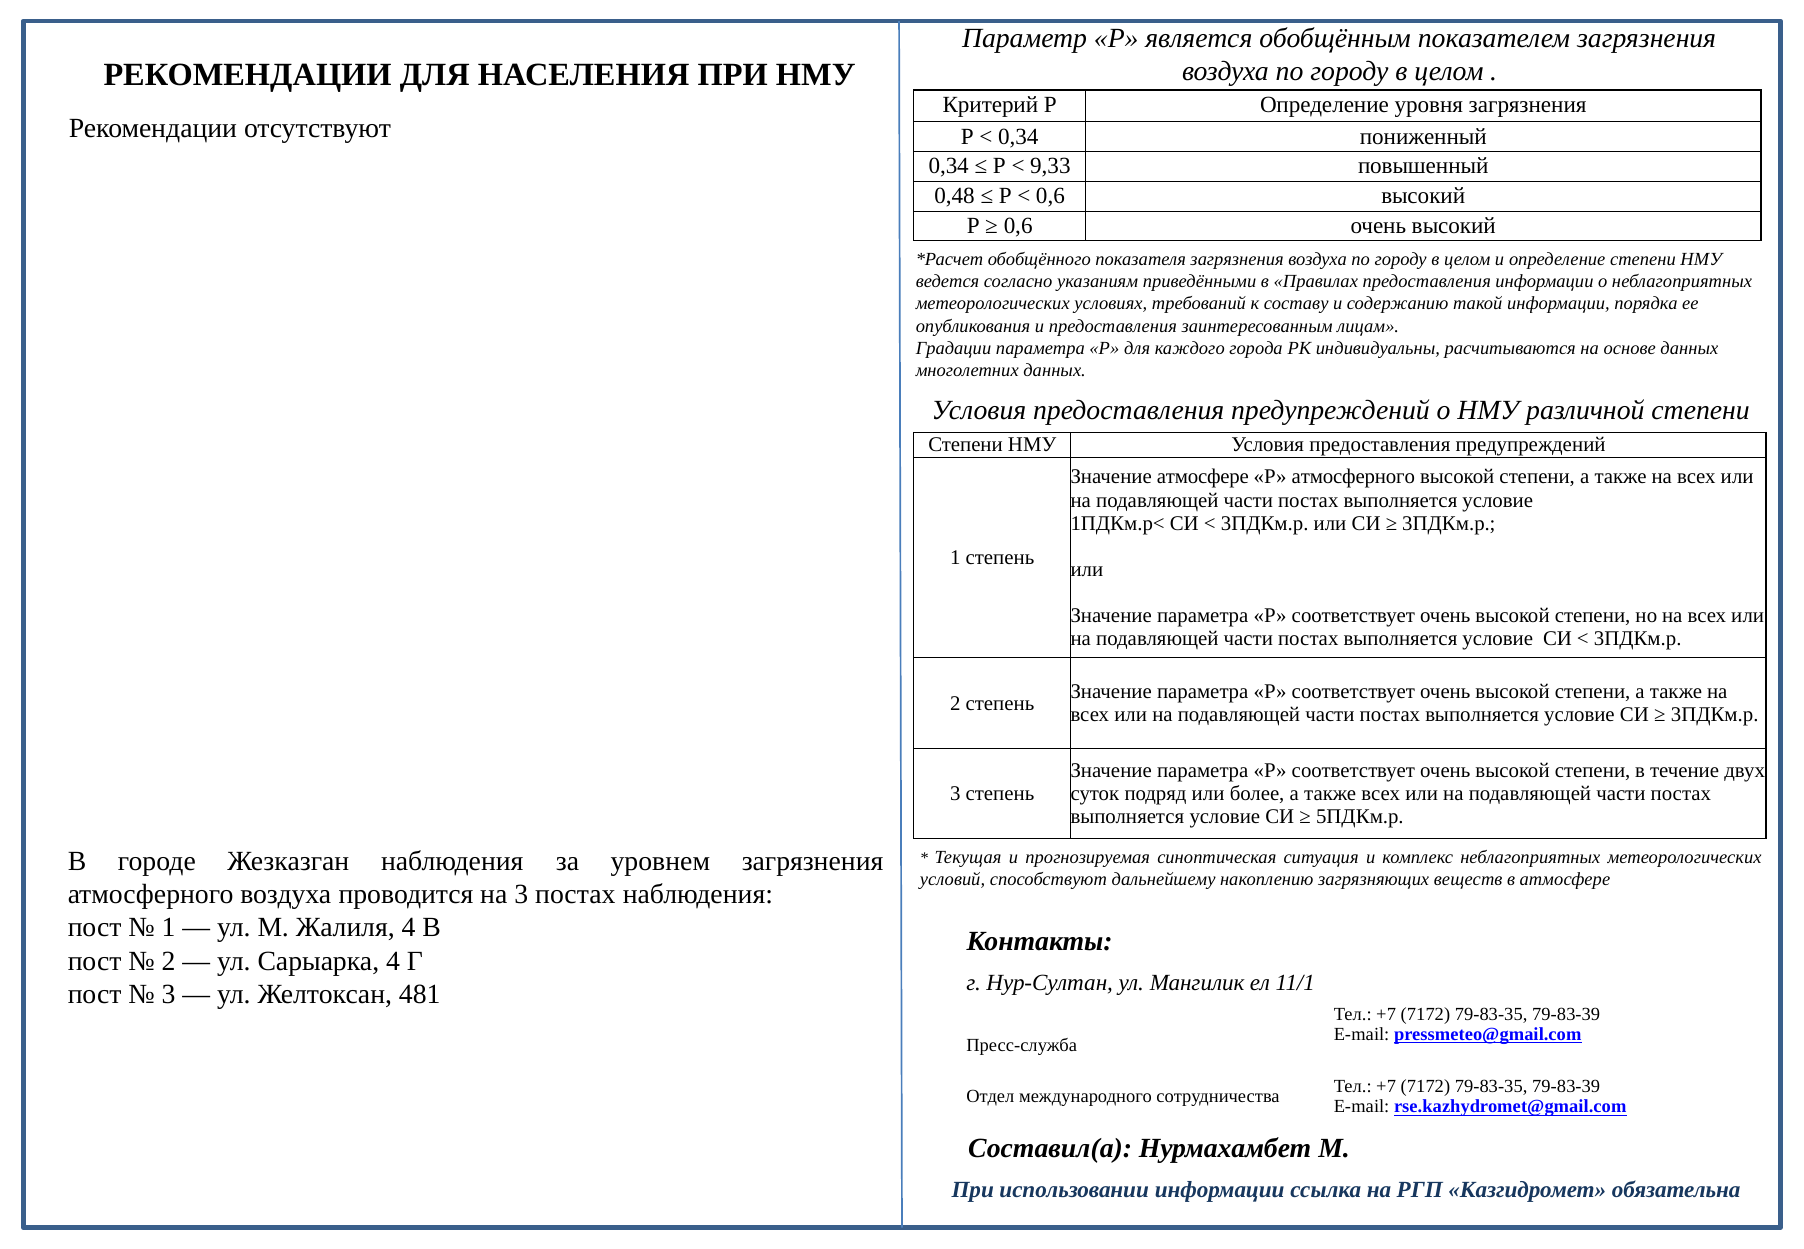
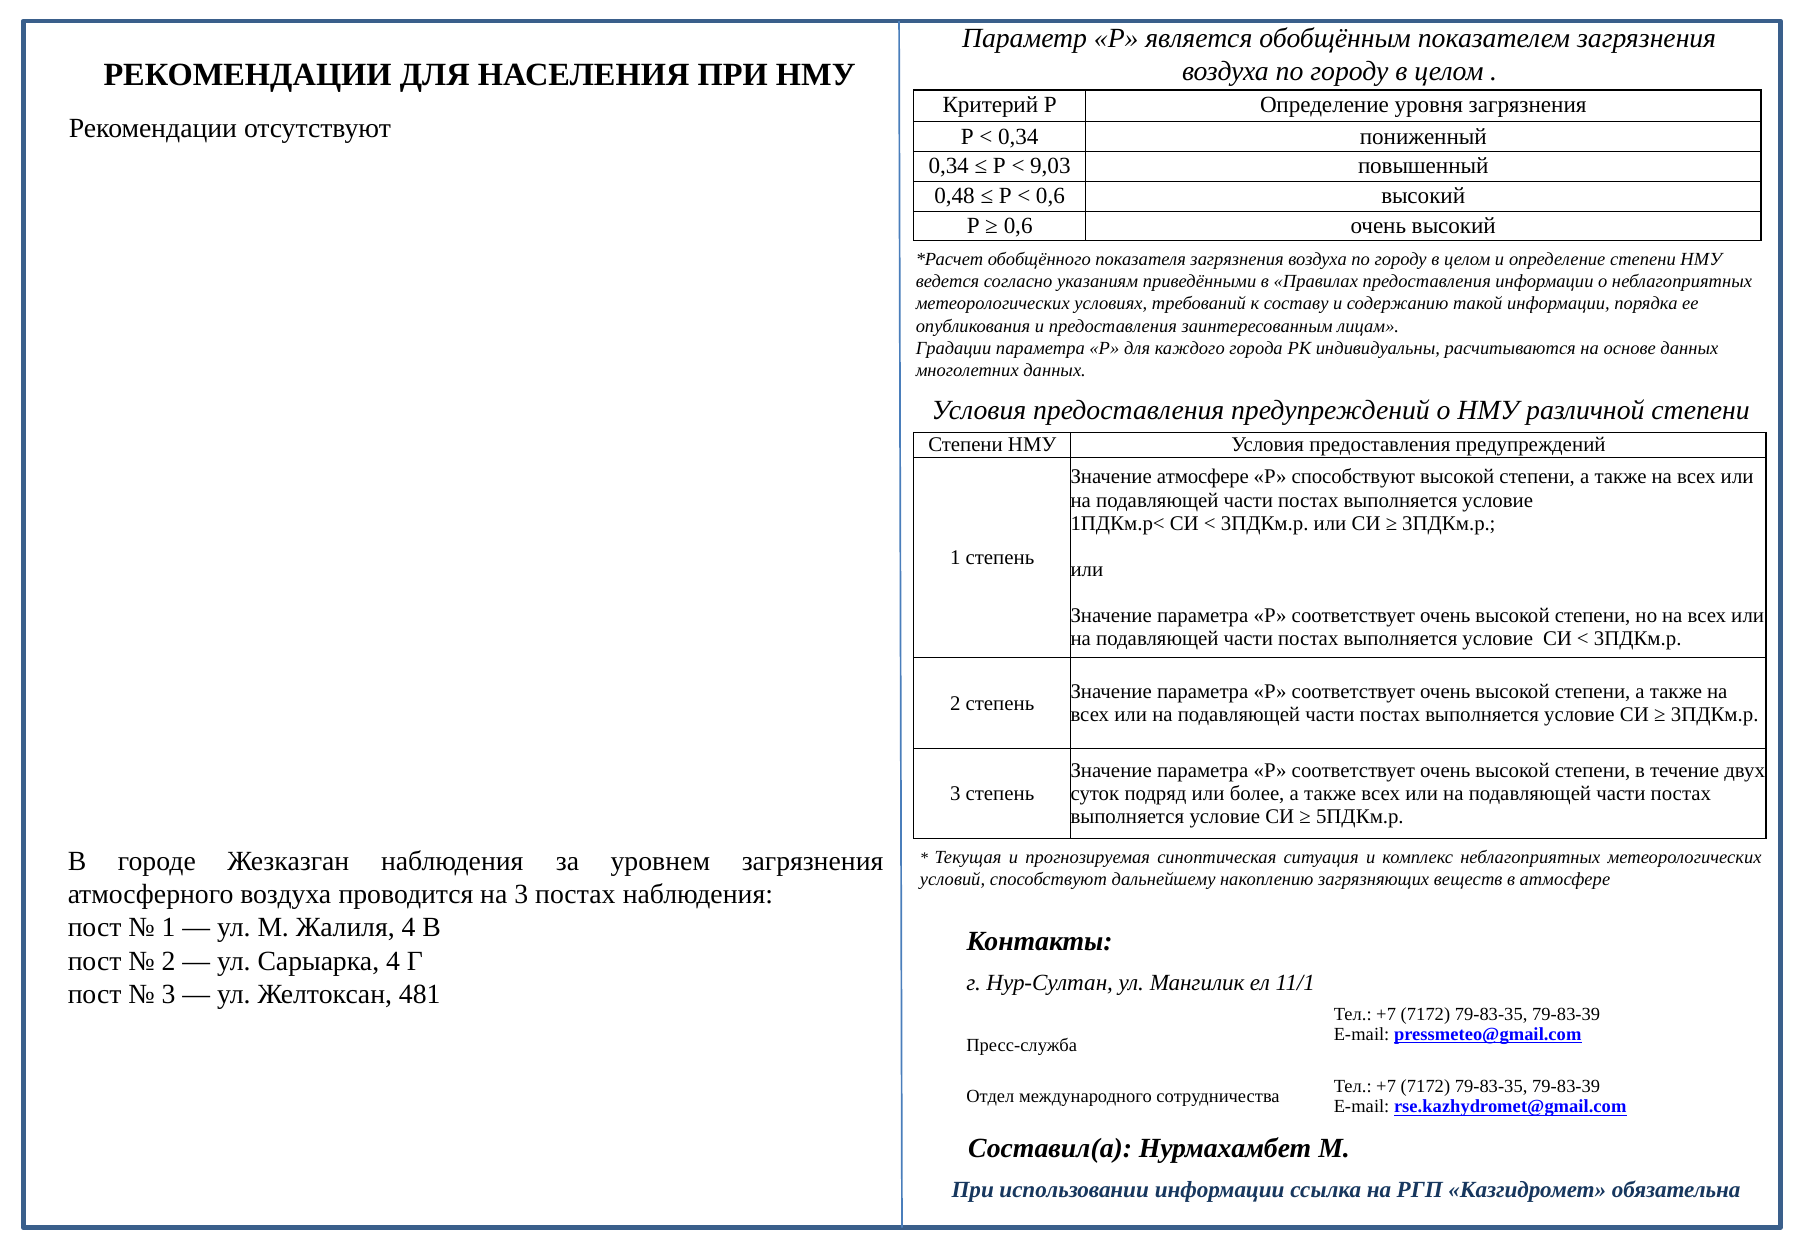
9,33: 9,33 -> 9,03
Р атмосферного: атмосферного -> способствуют
